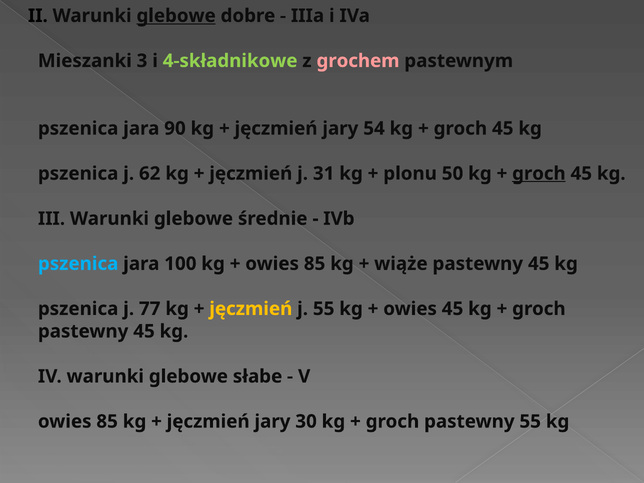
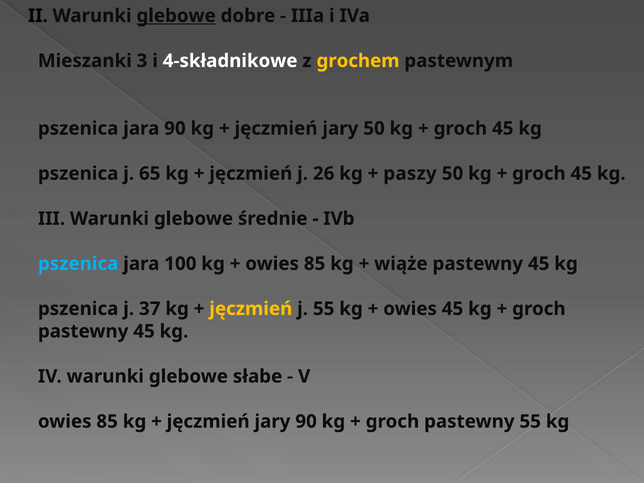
4-składnikowe colour: light green -> white
grochem colour: pink -> yellow
jary 54: 54 -> 50
62: 62 -> 65
31: 31 -> 26
plonu: plonu -> paszy
groch at (539, 174) underline: present -> none
77: 77 -> 37
jary 30: 30 -> 90
